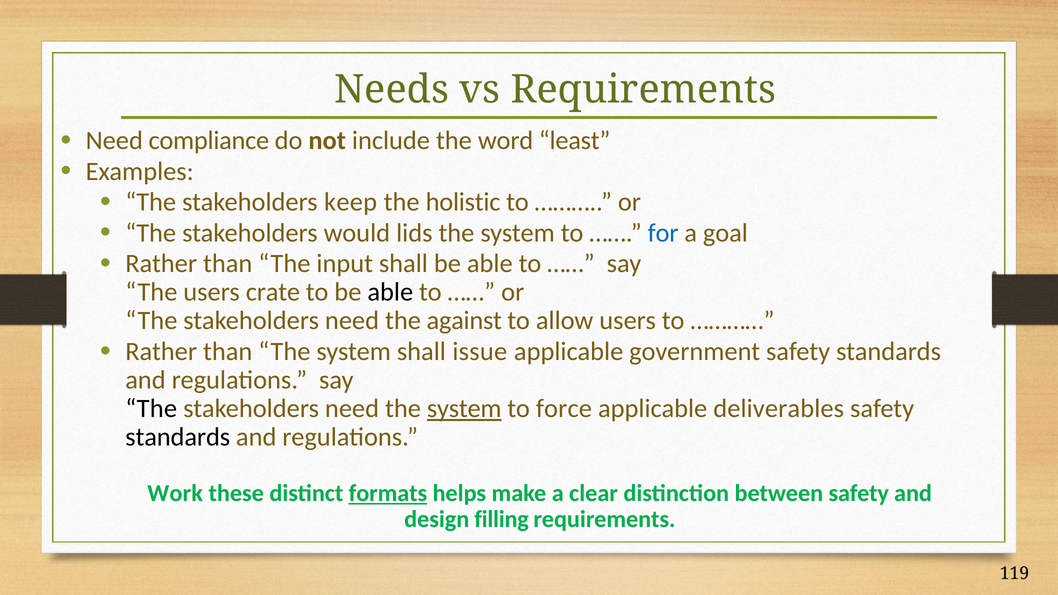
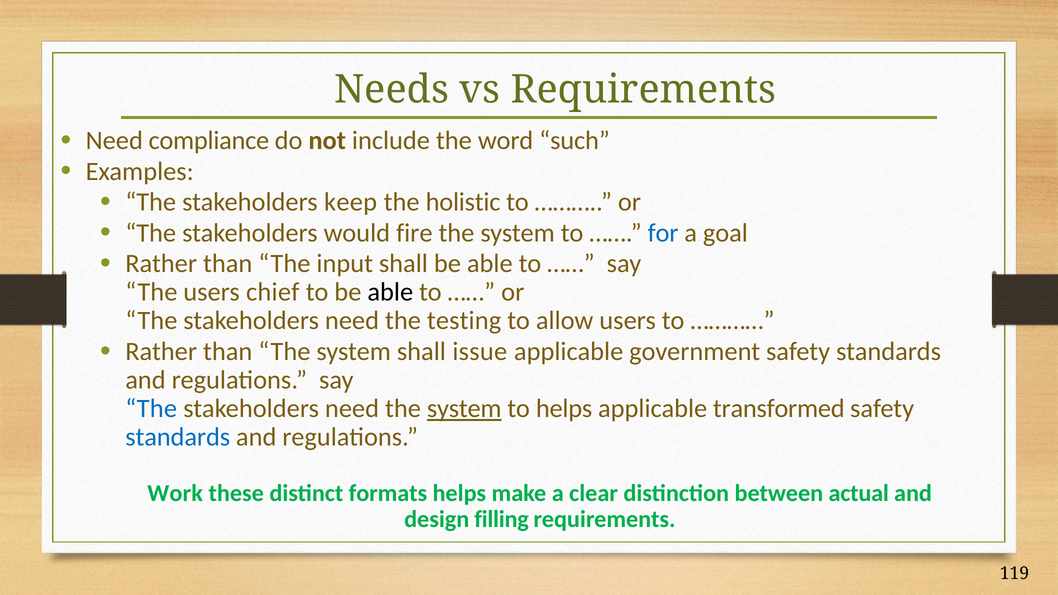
least: least -> such
lids: lids -> fire
crate: crate -> chief
against: against -> testing
The at (151, 409) colour: black -> blue
to force: force -> helps
deliverables: deliverables -> transformed
standards at (178, 437) colour: black -> blue
formats underline: present -> none
between safety: safety -> actual
